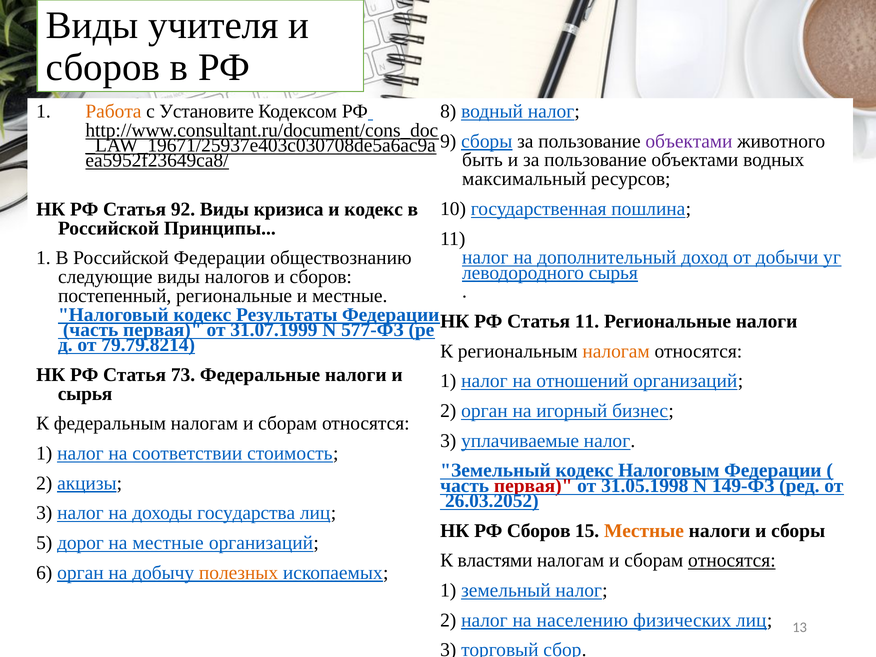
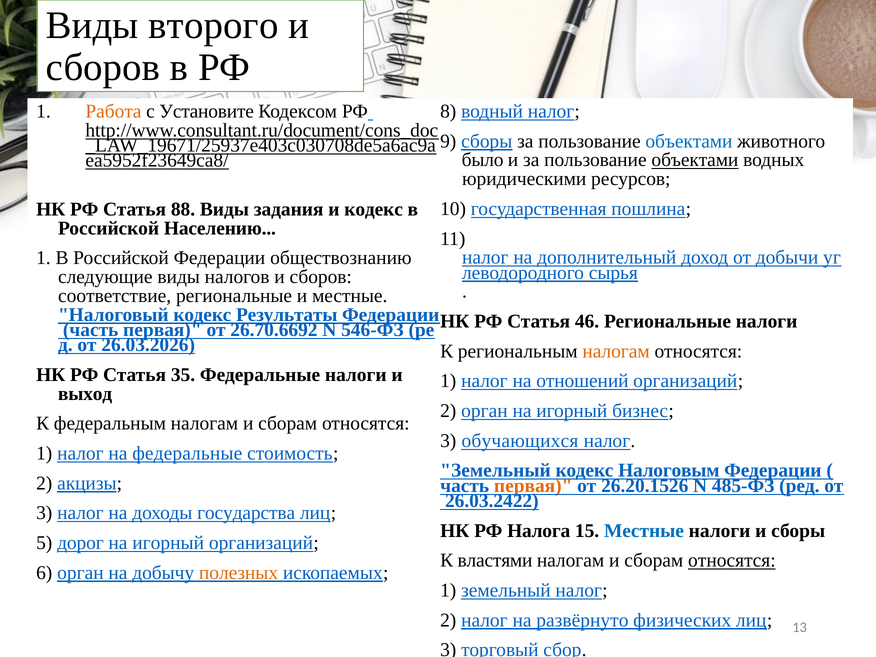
учителя: учителя -> второго
объектами at (689, 141) colour: purple -> blue
быть: быть -> было
объектами at (695, 160) underline: none -> present
максимальный: максимальный -> юридическими
92: 92 -> 88
кризиса: кризиса -> задания
Принципы: Принципы -> Населению
постепенный: постепенный -> соответствие
Статья 11: 11 -> 46
31.07.1999: 31.07.1999 -> 26.70.6692
577-ФЗ: 577-ФЗ -> 546-ФЗ
79.79.8214: 79.79.8214 -> 26.03.2026
73: 73 -> 35
сырья at (85, 394): сырья -> выход
уплачиваемые: уплачиваемые -> обучающихся
на соответствии: соответствии -> федеральные
первая at (533, 486) colour: red -> orange
31.05.1998: 31.05.1998 -> 26.20.1526
149-ФЗ: 149-ФЗ -> 485-ФЗ
26.03.2052: 26.03.2052 -> 26.03.2422
РФ Сборов: Сборов -> Налога
Местные at (644, 531) colour: orange -> blue
местные at (168, 543): местные -> игорный
населению: населению -> развёрнуто
